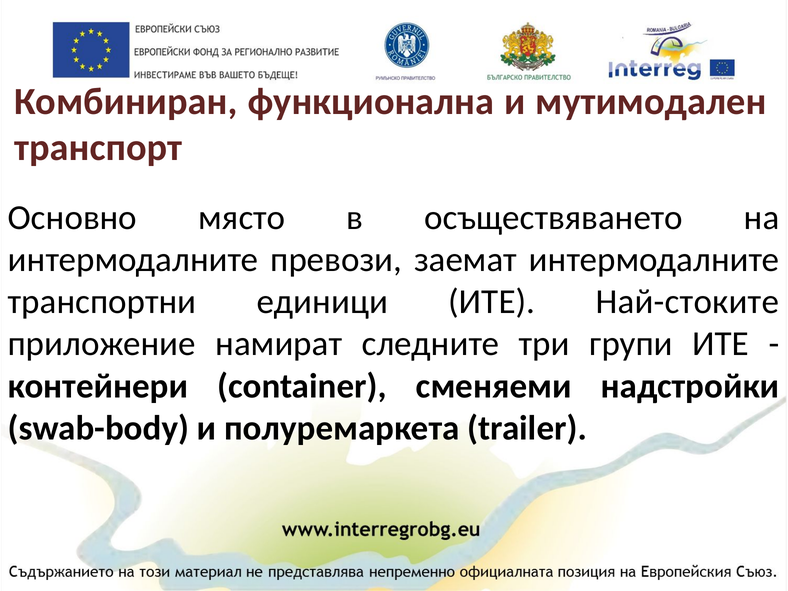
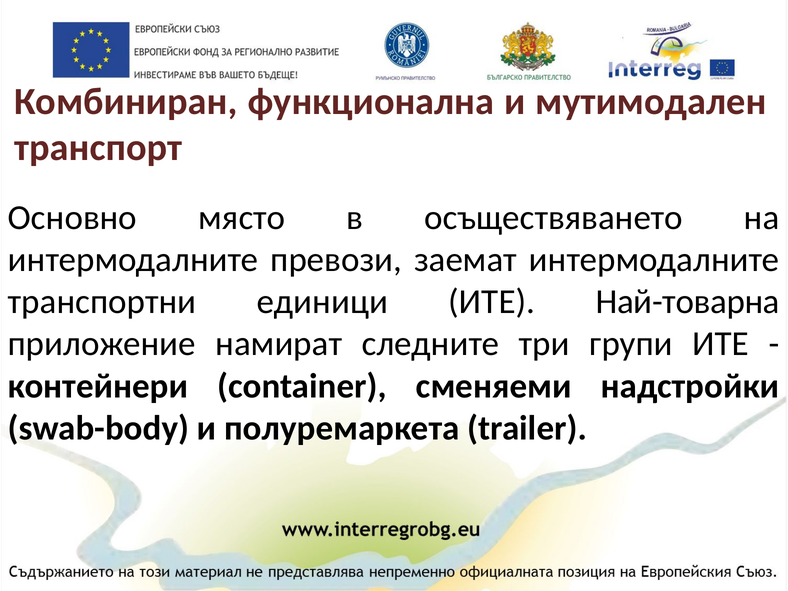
Най-стоките: Най-стоките -> Най-товарна
